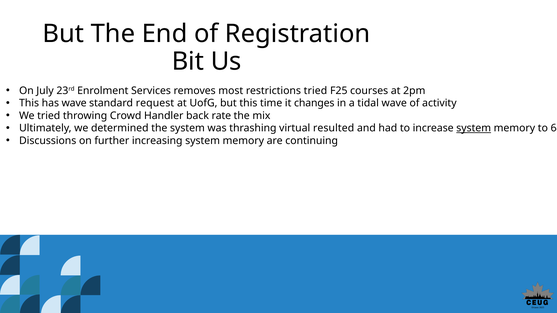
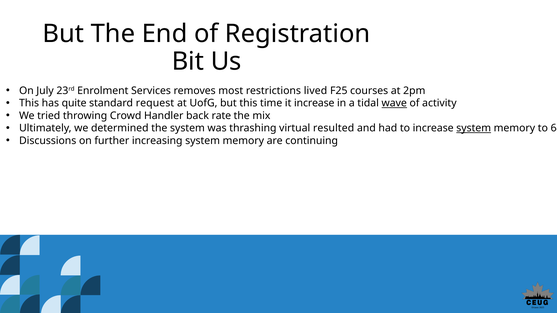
restrictions tried: tried -> lived
has wave: wave -> quite
it changes: changes -> increase
wave at (394, 103) underline: none -> present
